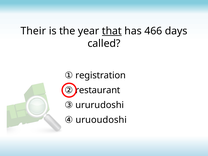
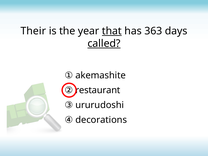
466: 466 -> 363
called underline: none -> present
registration: registration -> akemashite
uruoudoshi: uruoudoshi -> decorations
